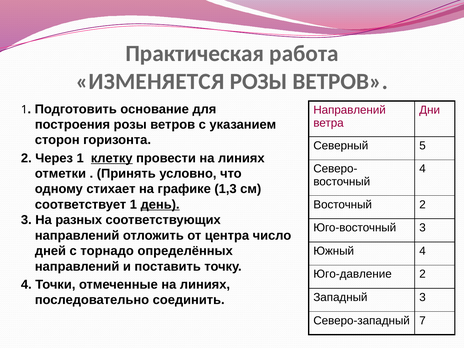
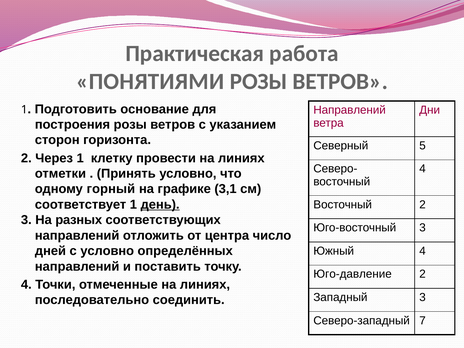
ИЗМЕНЯЕТСЯ: ИЗМЕНЯЕТСЯ -> ПОНЯТИЯМИ
клетку underline: present -> none
стихает: стихает -> горный
1,3: 1,3 -> 3,1
с торнадо: торнадо -> условно
